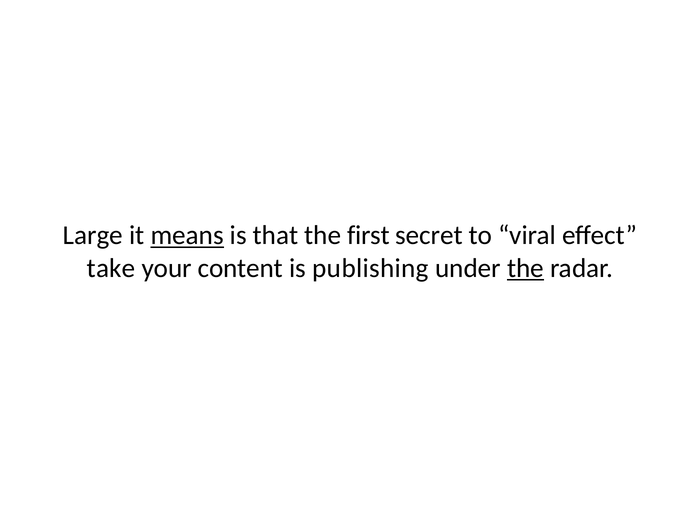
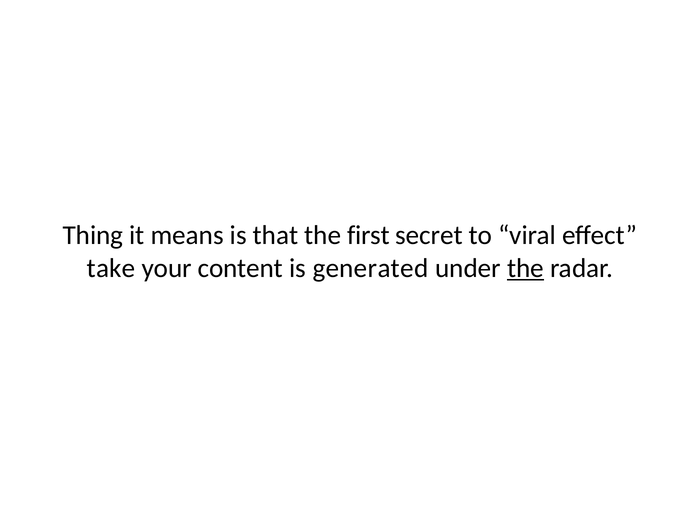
Large: Large -> Thing
means underline: present -> none
publishing: publishing -> generated
